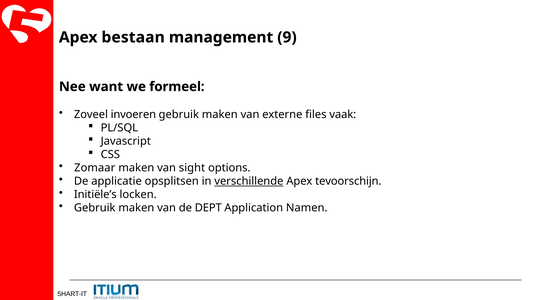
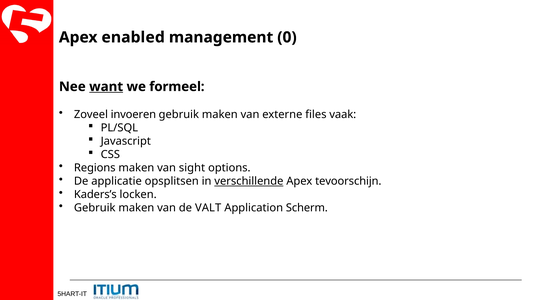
bestaan: bestaan -> enabled
9: 9 -> 0
want underline: none -> present
Zomaar: Zomaar -> Regions
Initiële’s: Initiële’s -> Kaders’s
DEPT: DEPT -> VALT
Namen: Namen -> Scherm
